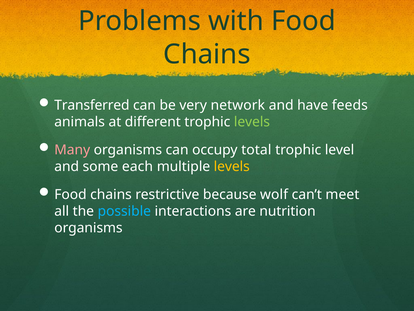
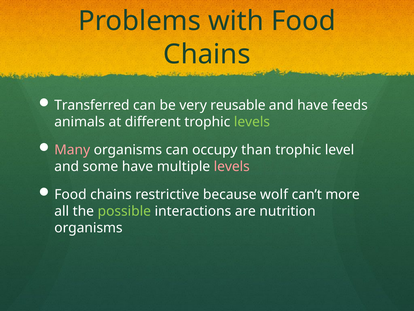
network: network -> reusable
total: total -> than
some each: each -> have
levels at (232, 166) colour: yellow -> pink
meet: meet -> more
possible colour: light blue -> light green
